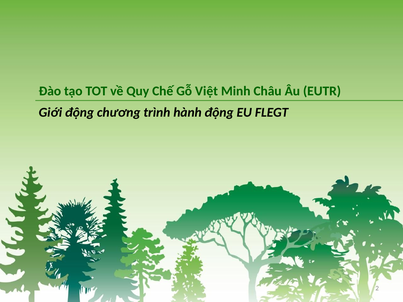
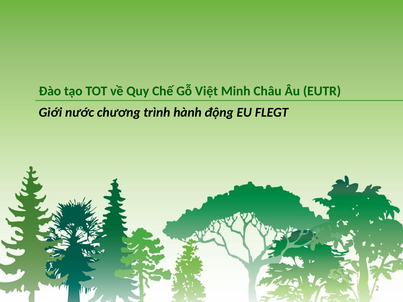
Giới động: động -> nước
